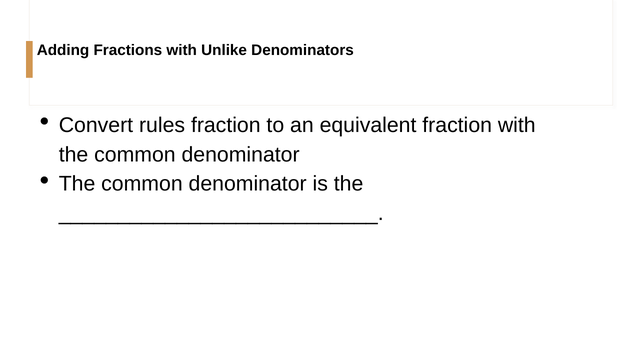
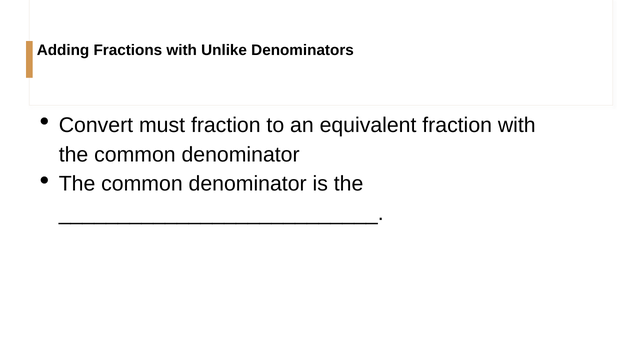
rules: rules -> must
